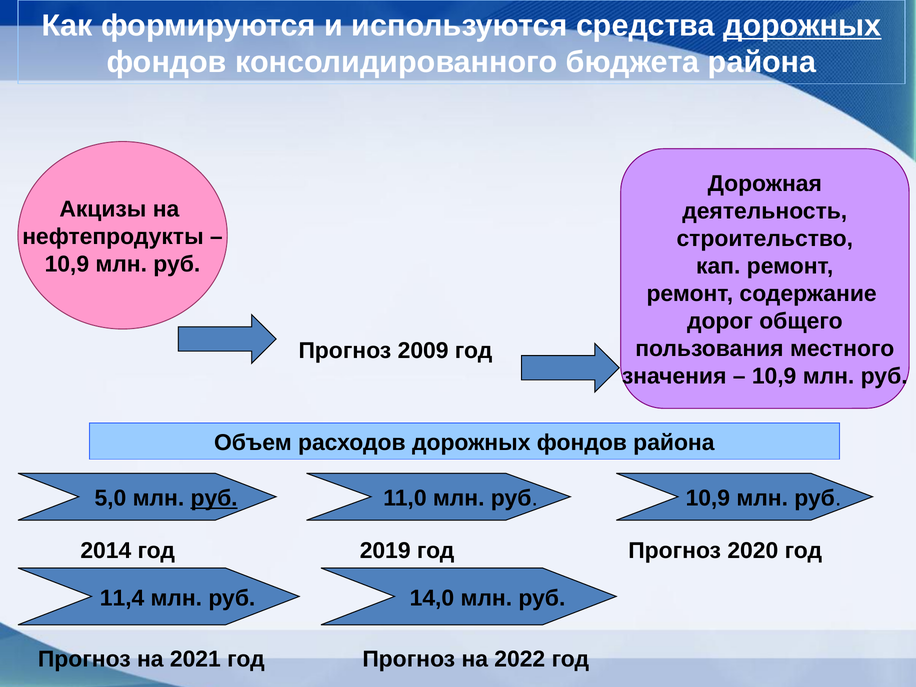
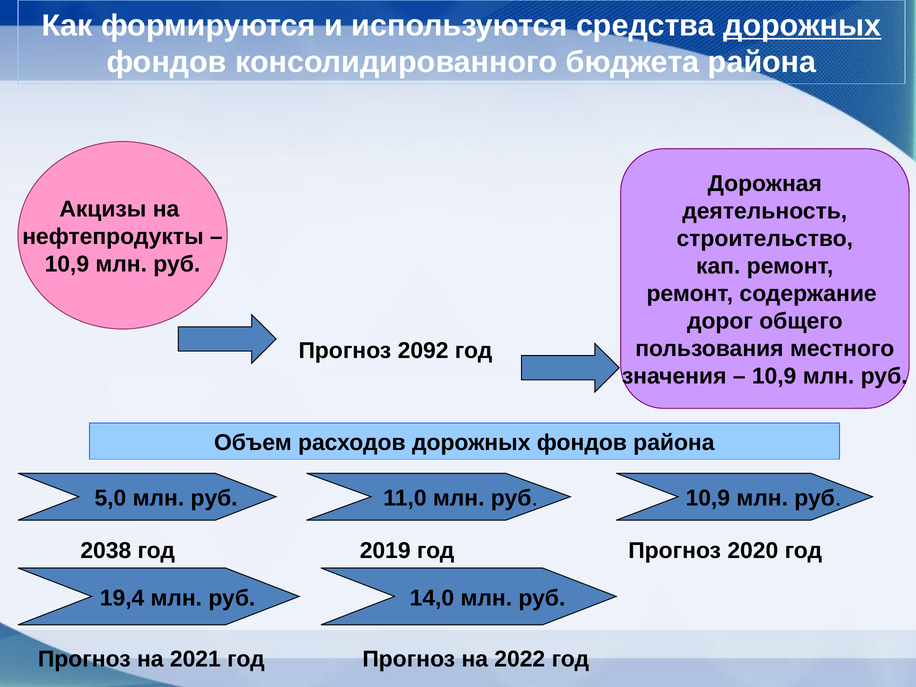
2009: 2009 -> 2092
руб at (214, 498) underline: present -> none
2014: 2014 -> 2038
11,4: 11,4 -> 19,4
